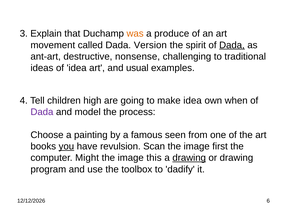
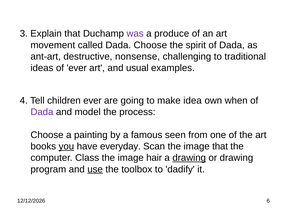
was colour: orange -> purple
Dada Version: Version -> Choose
Dada at (232, 45) underline: present -> none
of idea: idea -> ever
children high: high -> ever
revulsion: revulsion -> everyday
image first: first -> that
Might: Might -> Class
this: this -> hair
use underline: none -> present
